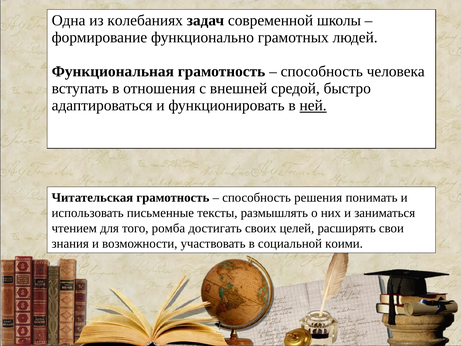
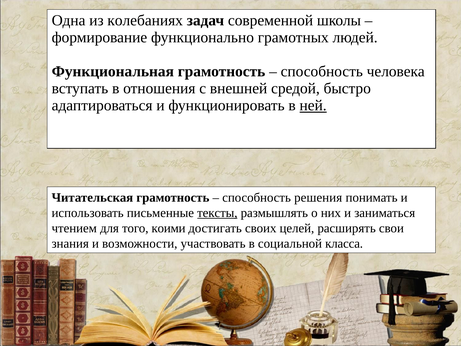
тексты underline: none -> present
ромба: ромба -> коими
коими: коими -> класса
